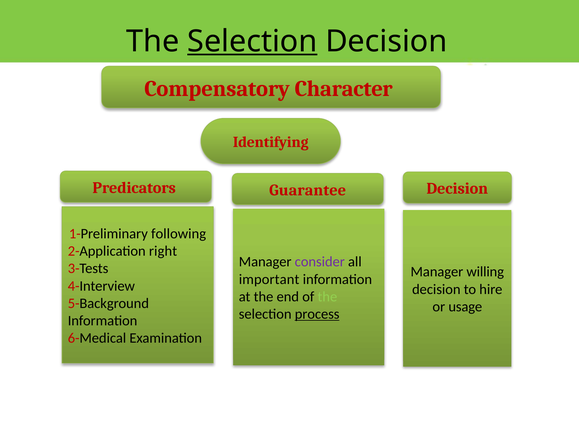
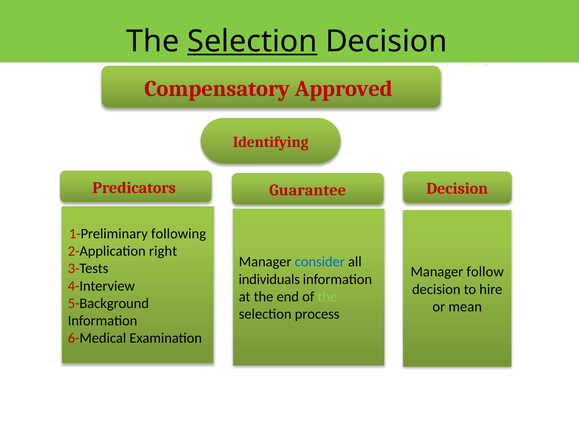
Character: Character -> Approved
consider colour: purple -> blue
willing: willing -> follow
important: important -> individuals
usage: usage -> mean
process underline: present -> none
